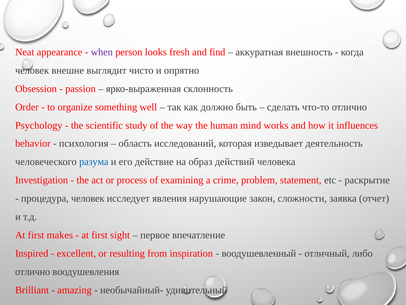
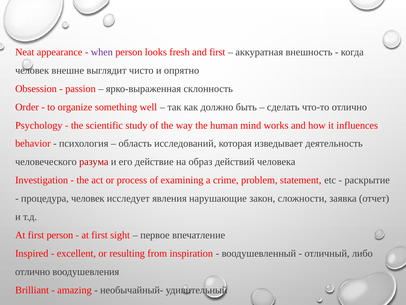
and find: find -> first
разума colour: blue -> red
first makes: makes -> person
